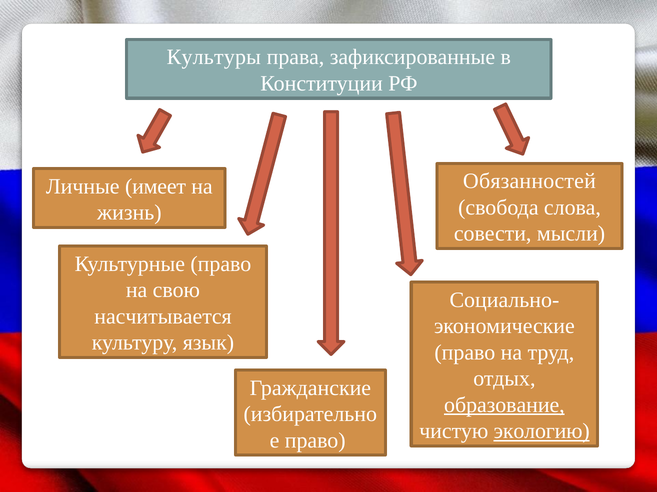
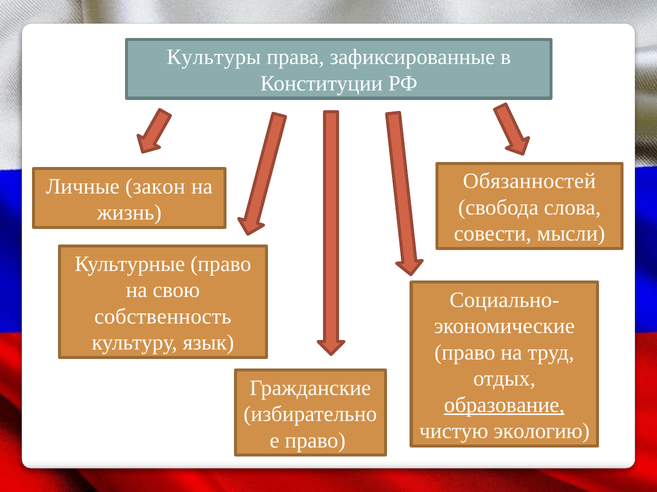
имеет: имеет -> закон
насчитывается: насчитывается -> собственность
экологию underline: present -> none
